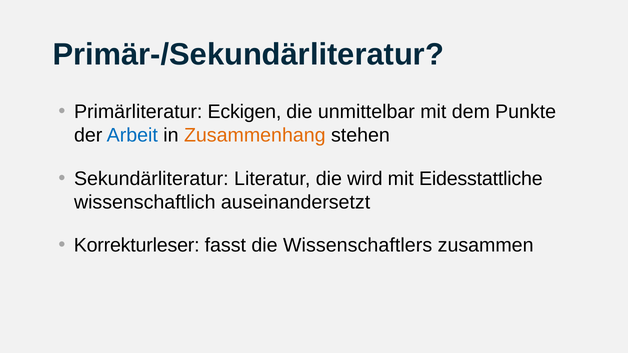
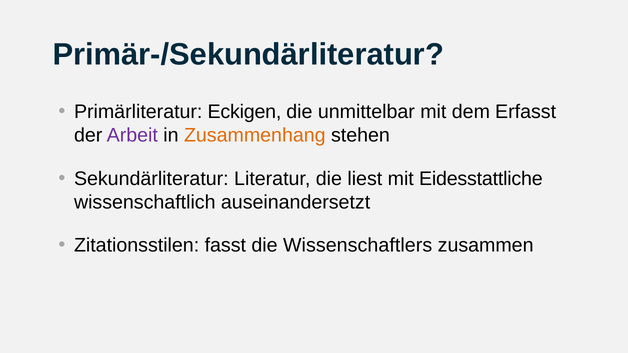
Punkte: Punkte -> Erfasst
Arbeit colour: blue -> purple
wird: wird -> liest
Korrekturleser: Korrekturleser -> Zitationsstilen
